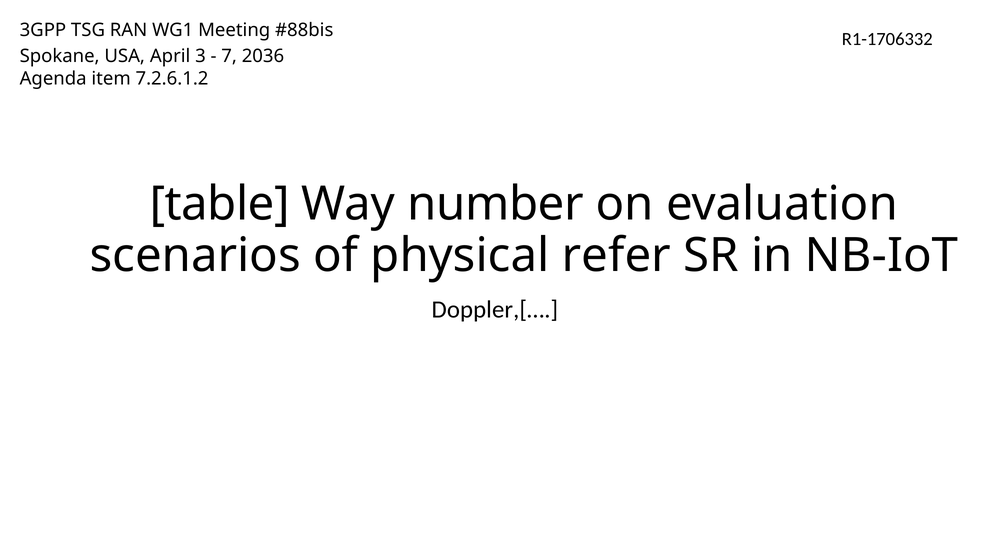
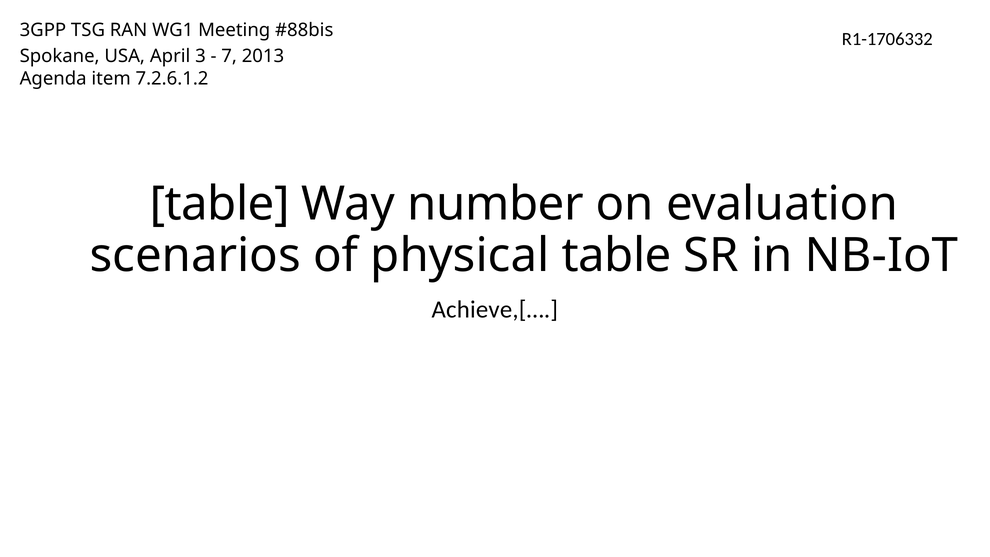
2036: 2036 -> 2013
physical refer: refer -> table
Doppler,[…: Doppler,[… -> Achieve,[…
